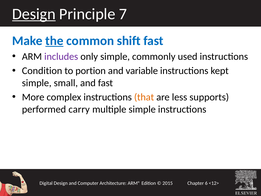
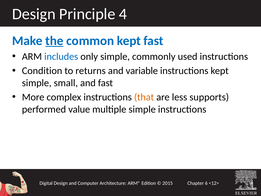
Design at (34, 14) underline: present -> none
7: 7 -> 4
common shift: shift -> kept
includes colour: purple -> blue
portion: portion -> returns
carry: carry -> value
